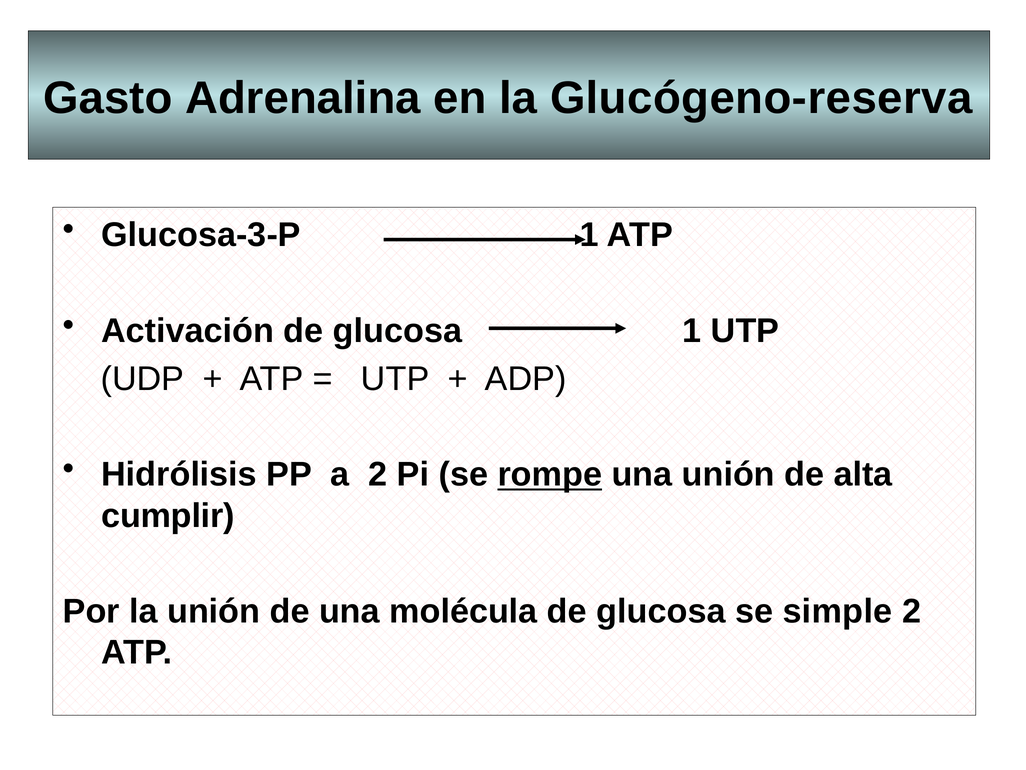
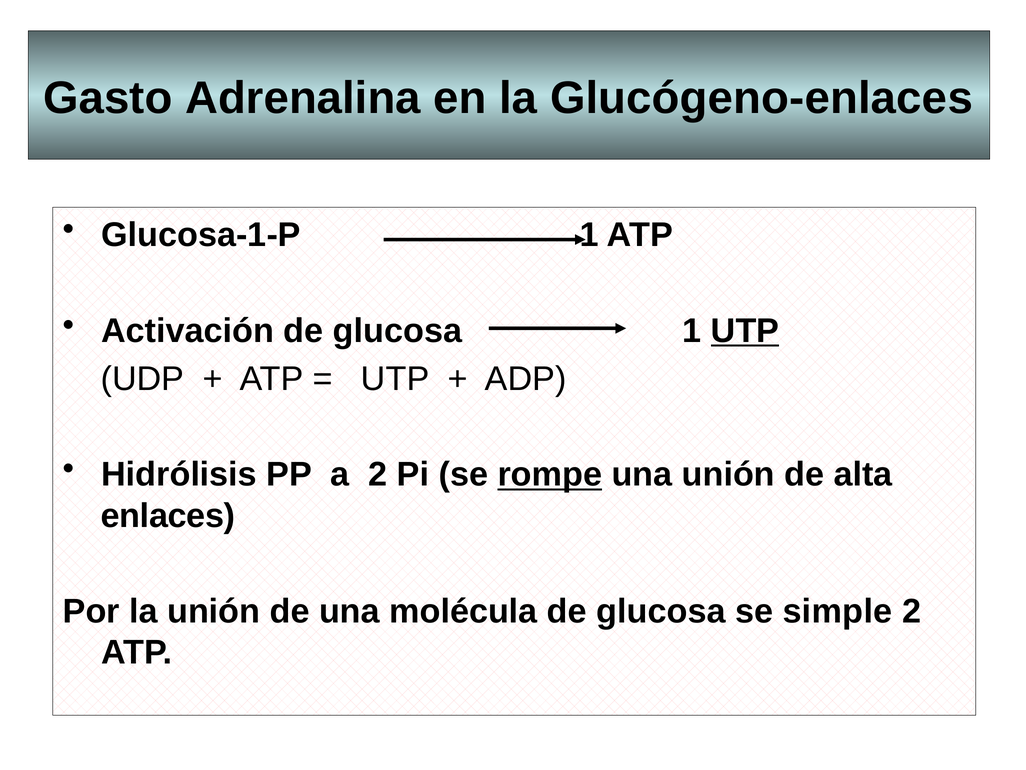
Glucógeno-reserva: Glucógeno-reserva -> Glucógeno-enlaces
Glucosa-3-P: Glucosa-3-P -> Glucosa-1-P
UTP at (745, 331) underline: none -> present
cumplir: cumplir -> enlaces
